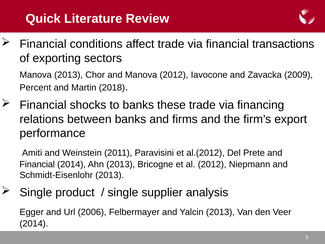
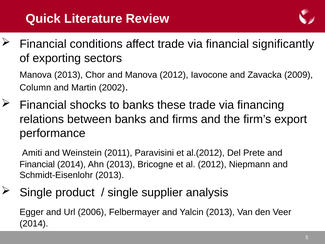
transactions: transactions -> significantly
Percent: Percent -> Column
2018: 2018 -> 2002
